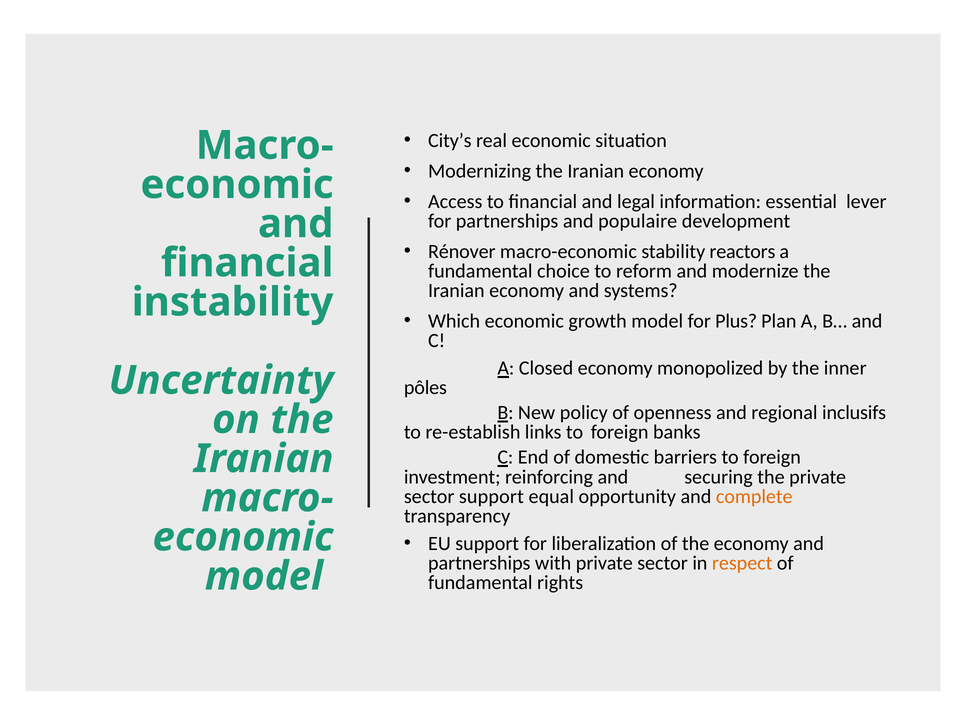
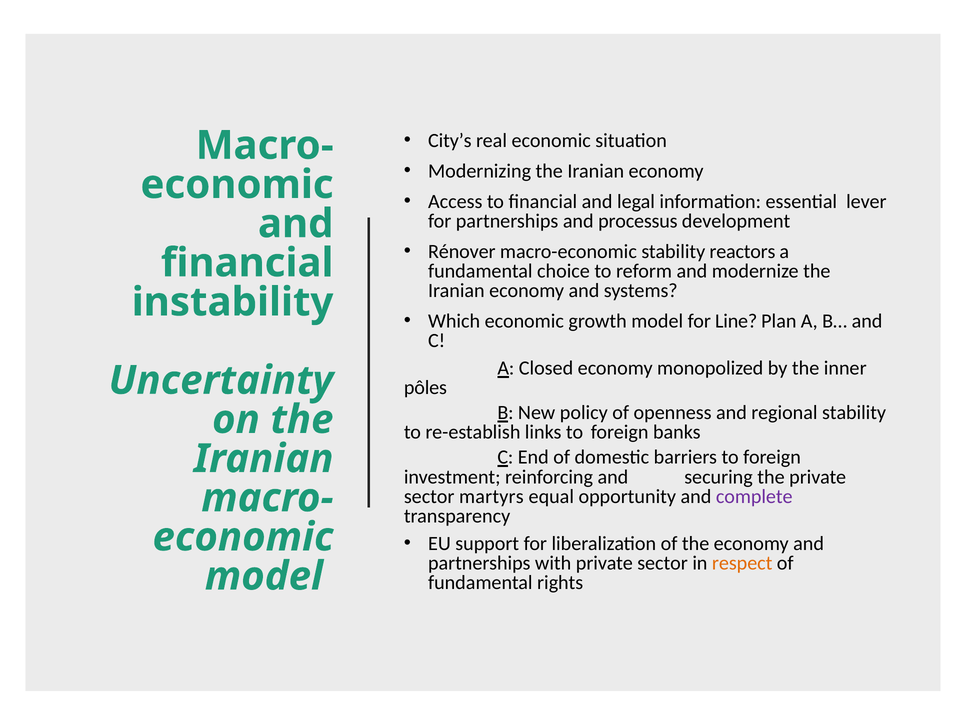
populaire: populaire -> processus
Plus: Plus -> Line
regional inclusifs: inclusifs -> stability
sector support: support -> martyrs
complete colour: orange -> purple
